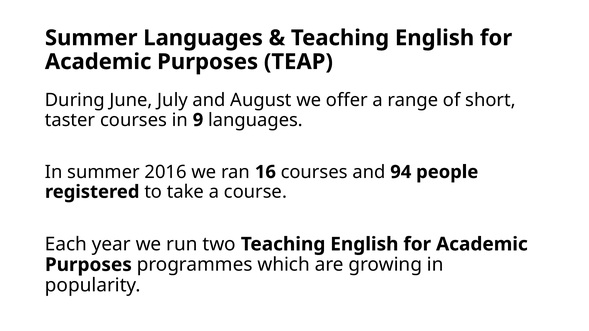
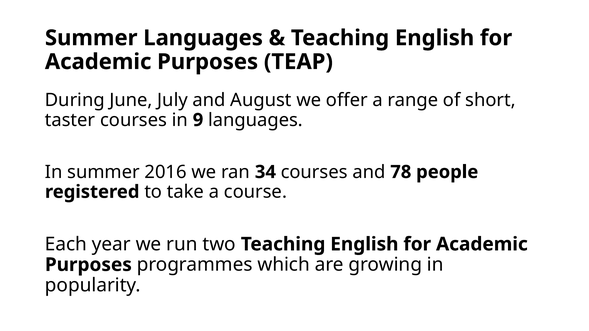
16: 16 -> 34
94: 94 -> 78
